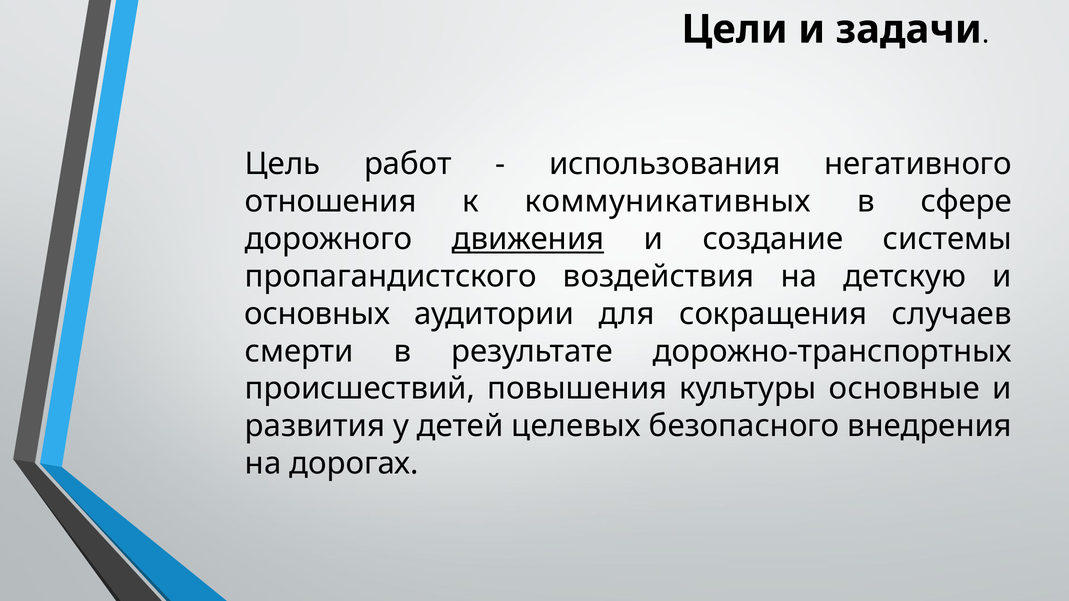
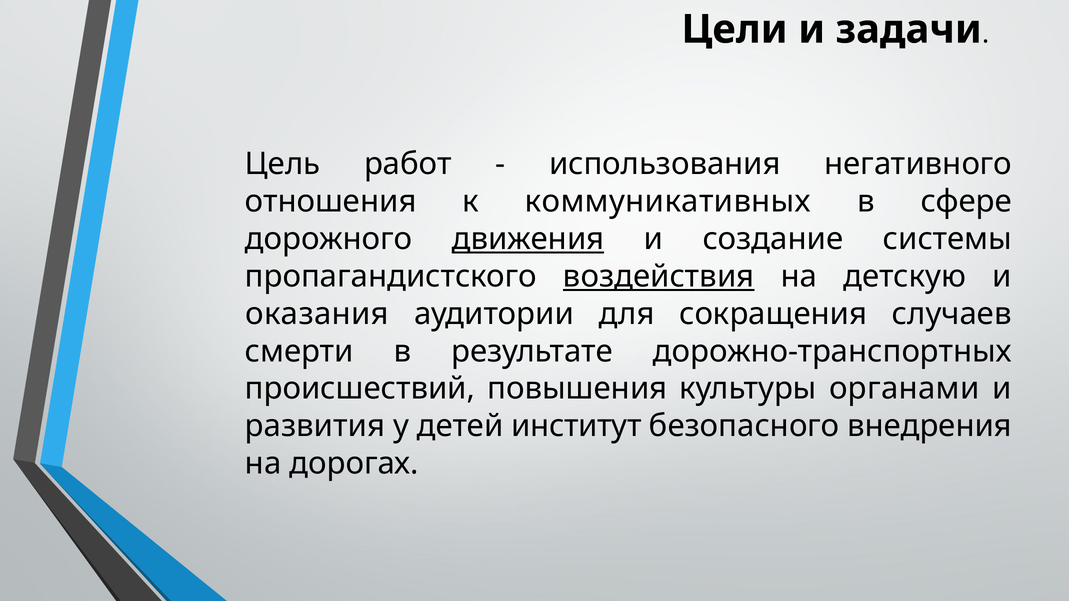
воздействия underline: none -> present
основных: основных -> оказания
основные: основные -> органами
целевых: целевых -> институт
